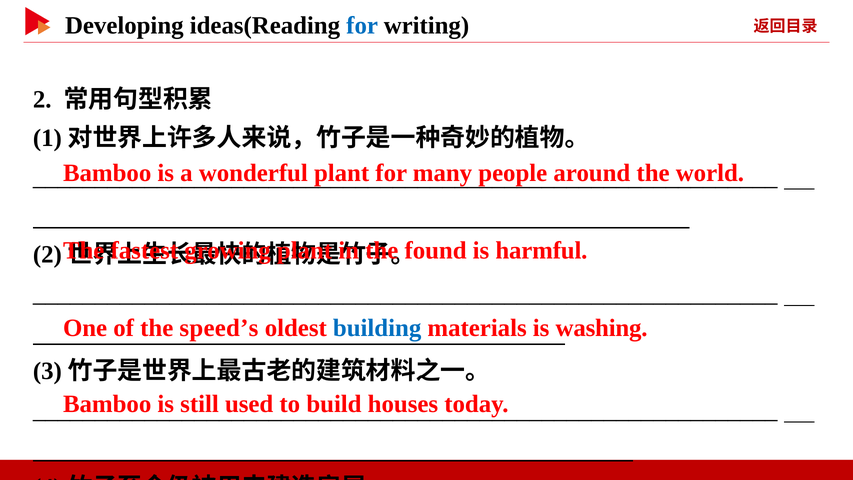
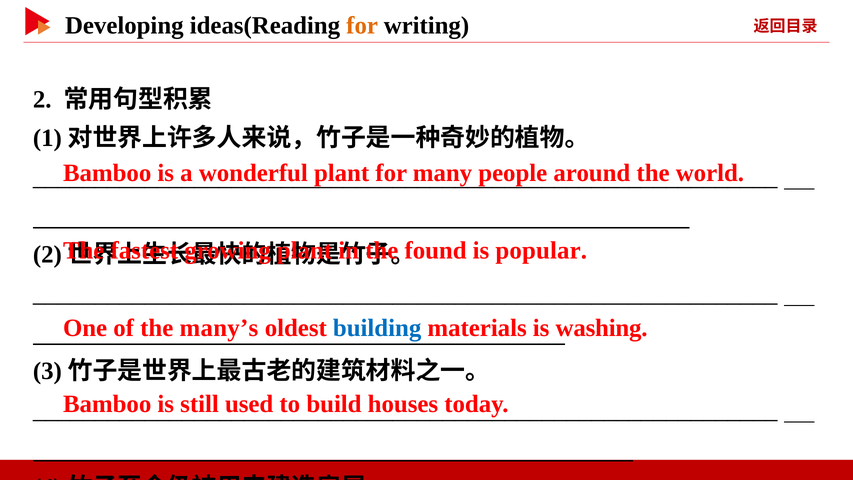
for at (362, 25) colour: blue -> orange
harmful: harmful -> popular
speed’s: speed’s -> many’s
